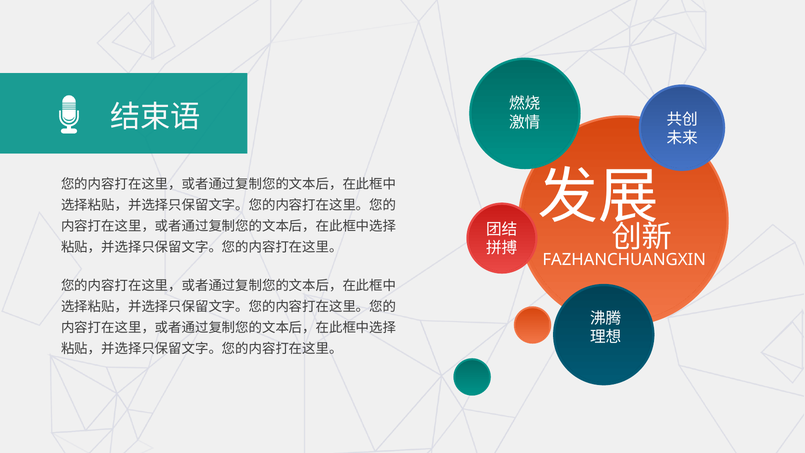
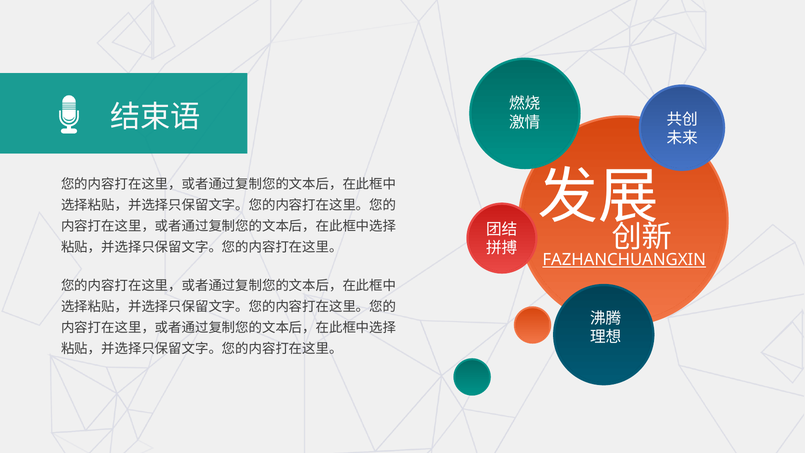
FAZHANCHUANGXIN underline: none -> present
